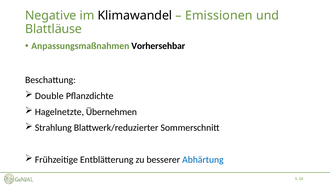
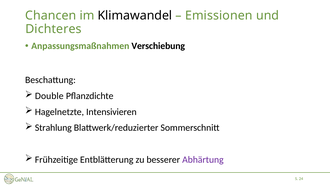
Negative: Negative -> Chancen
Blattläuse: Blattläuse -> Dichteres
Vorhersehbar: Vorhersehbar -> Verschiebung
Übernehmen: Übernehmen -> Intensivieren
Abhärtung colour: blue -> purple
